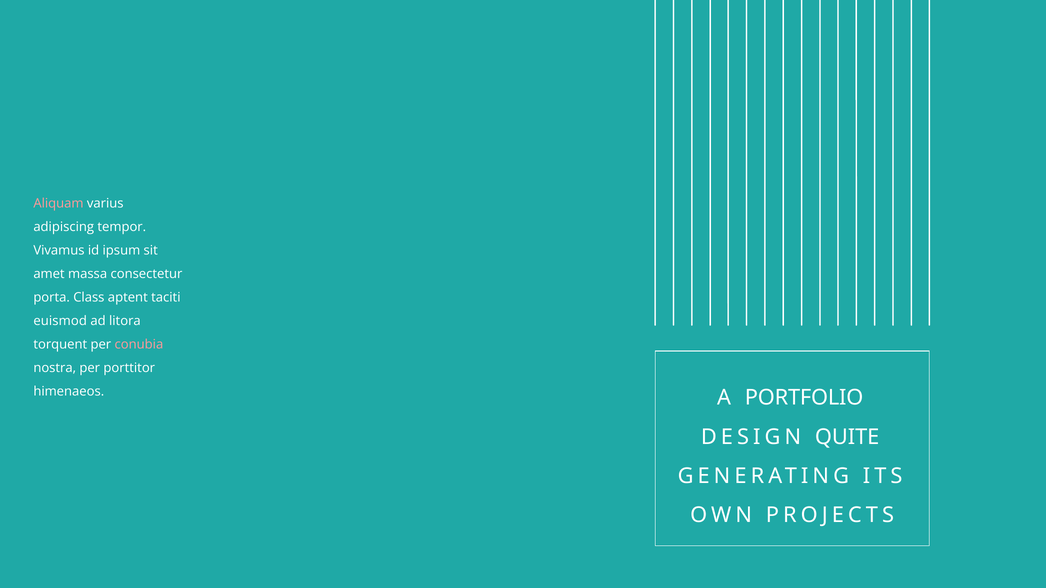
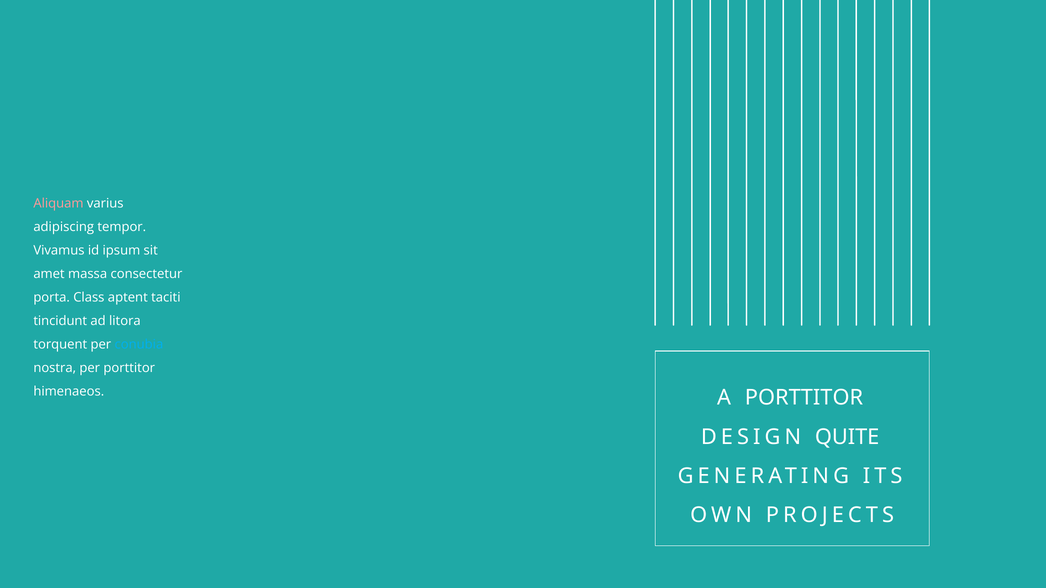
euismod: euismod -> tincidunt
conubia colour: pink -> light blue
A PORTFOLIO: PORTFOLIO -> PORTTITOR
